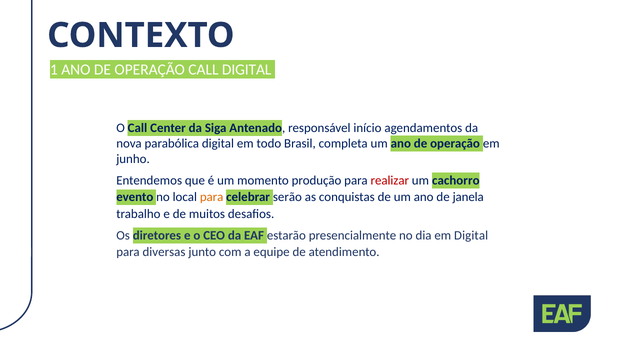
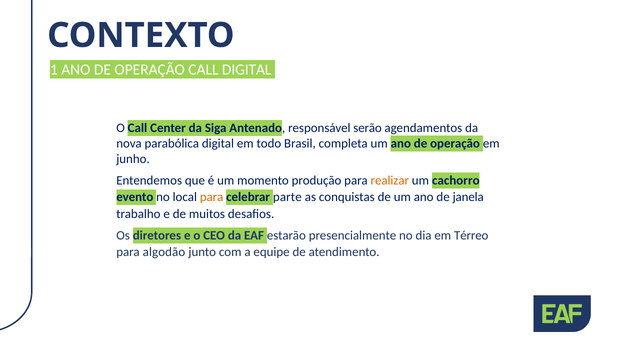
início: início -> serão
realizar colour: red -> orange
serão: serão -> parte
em Digital: Digital -> Térreo
diversas: diversas -> algodão
